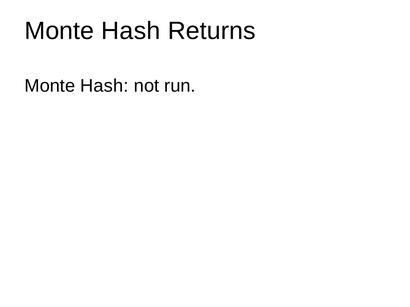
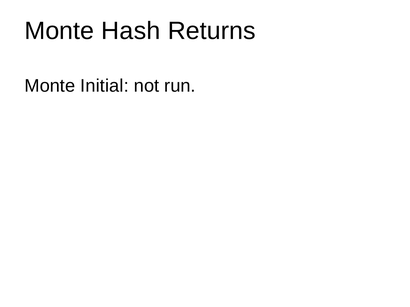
Hash at (104, 86): Hash -> Initial
